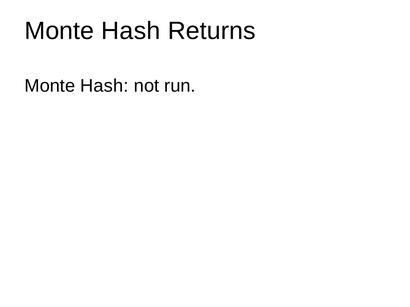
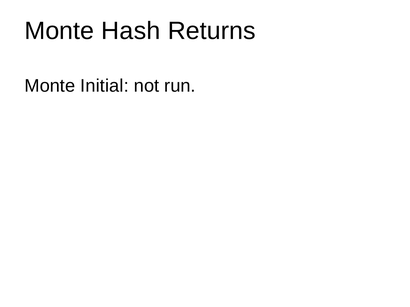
Hash at (104, 86): Hash -> Initial
